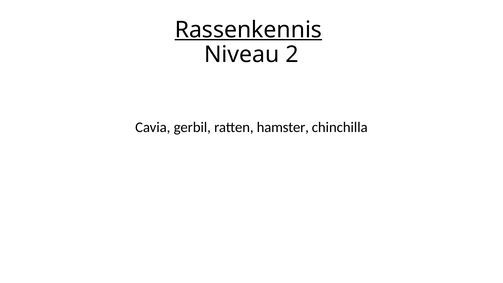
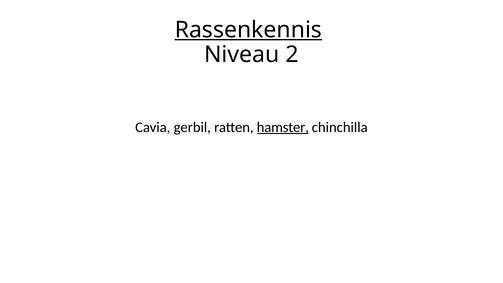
hamster underline: none -> present
